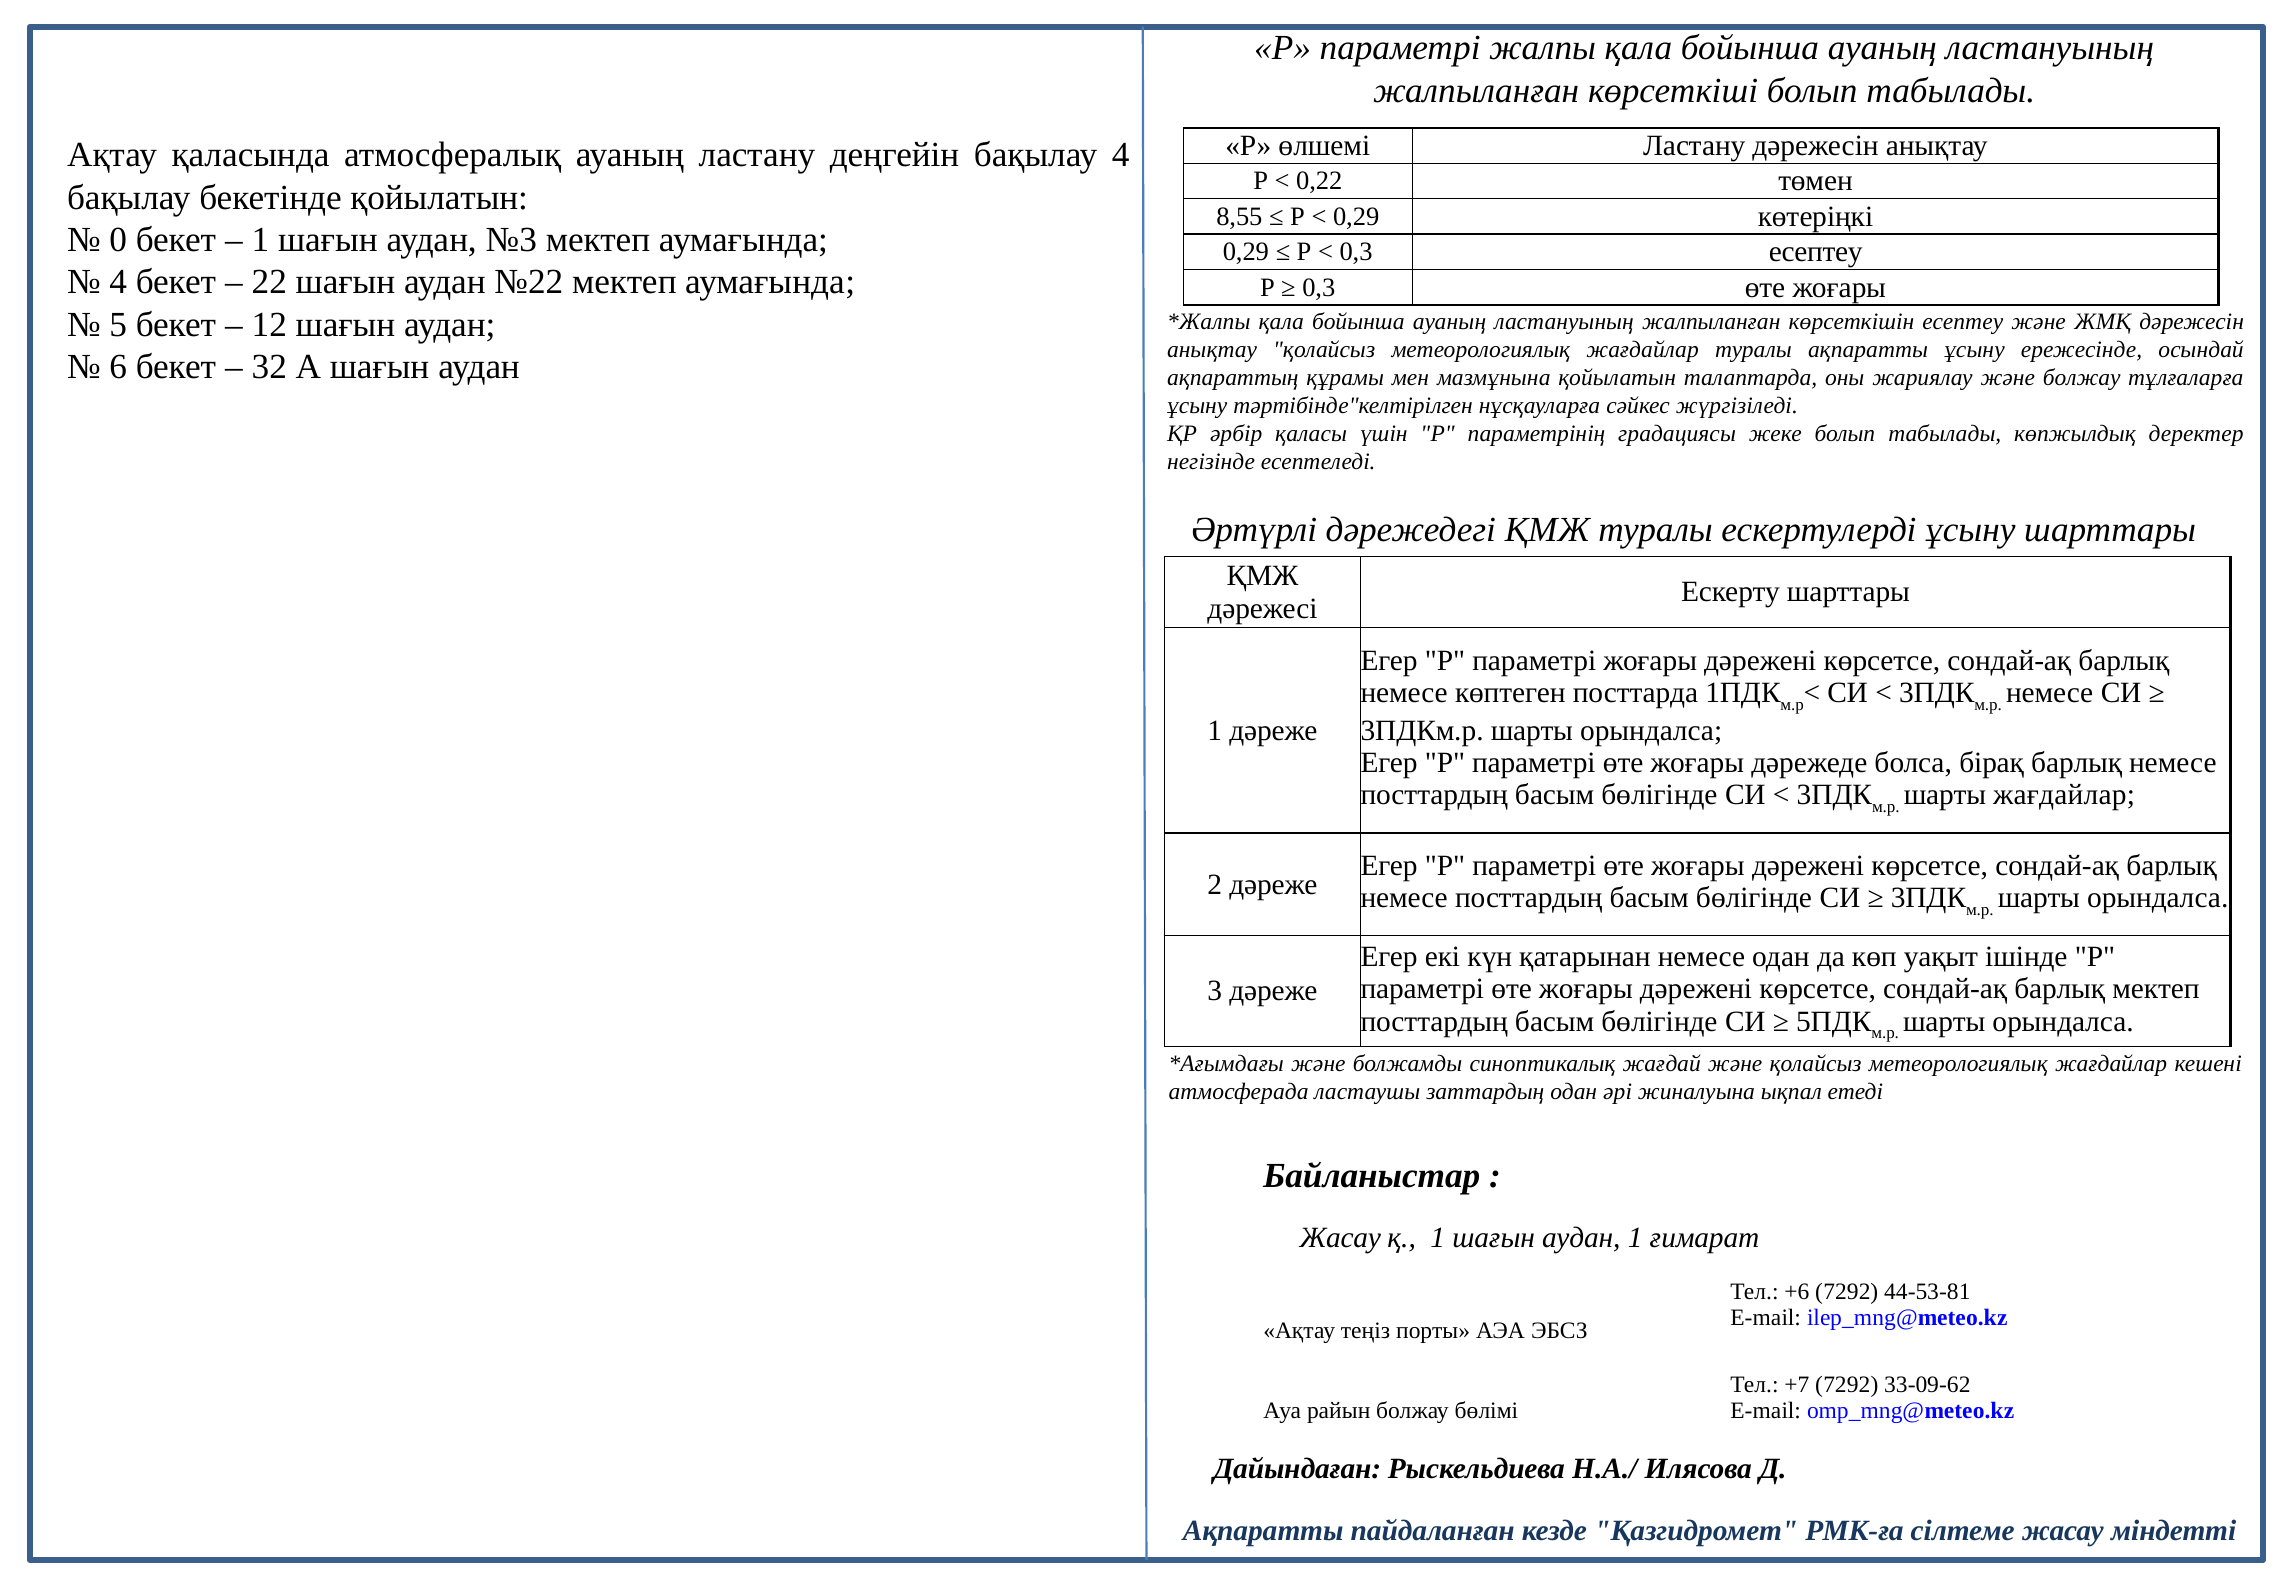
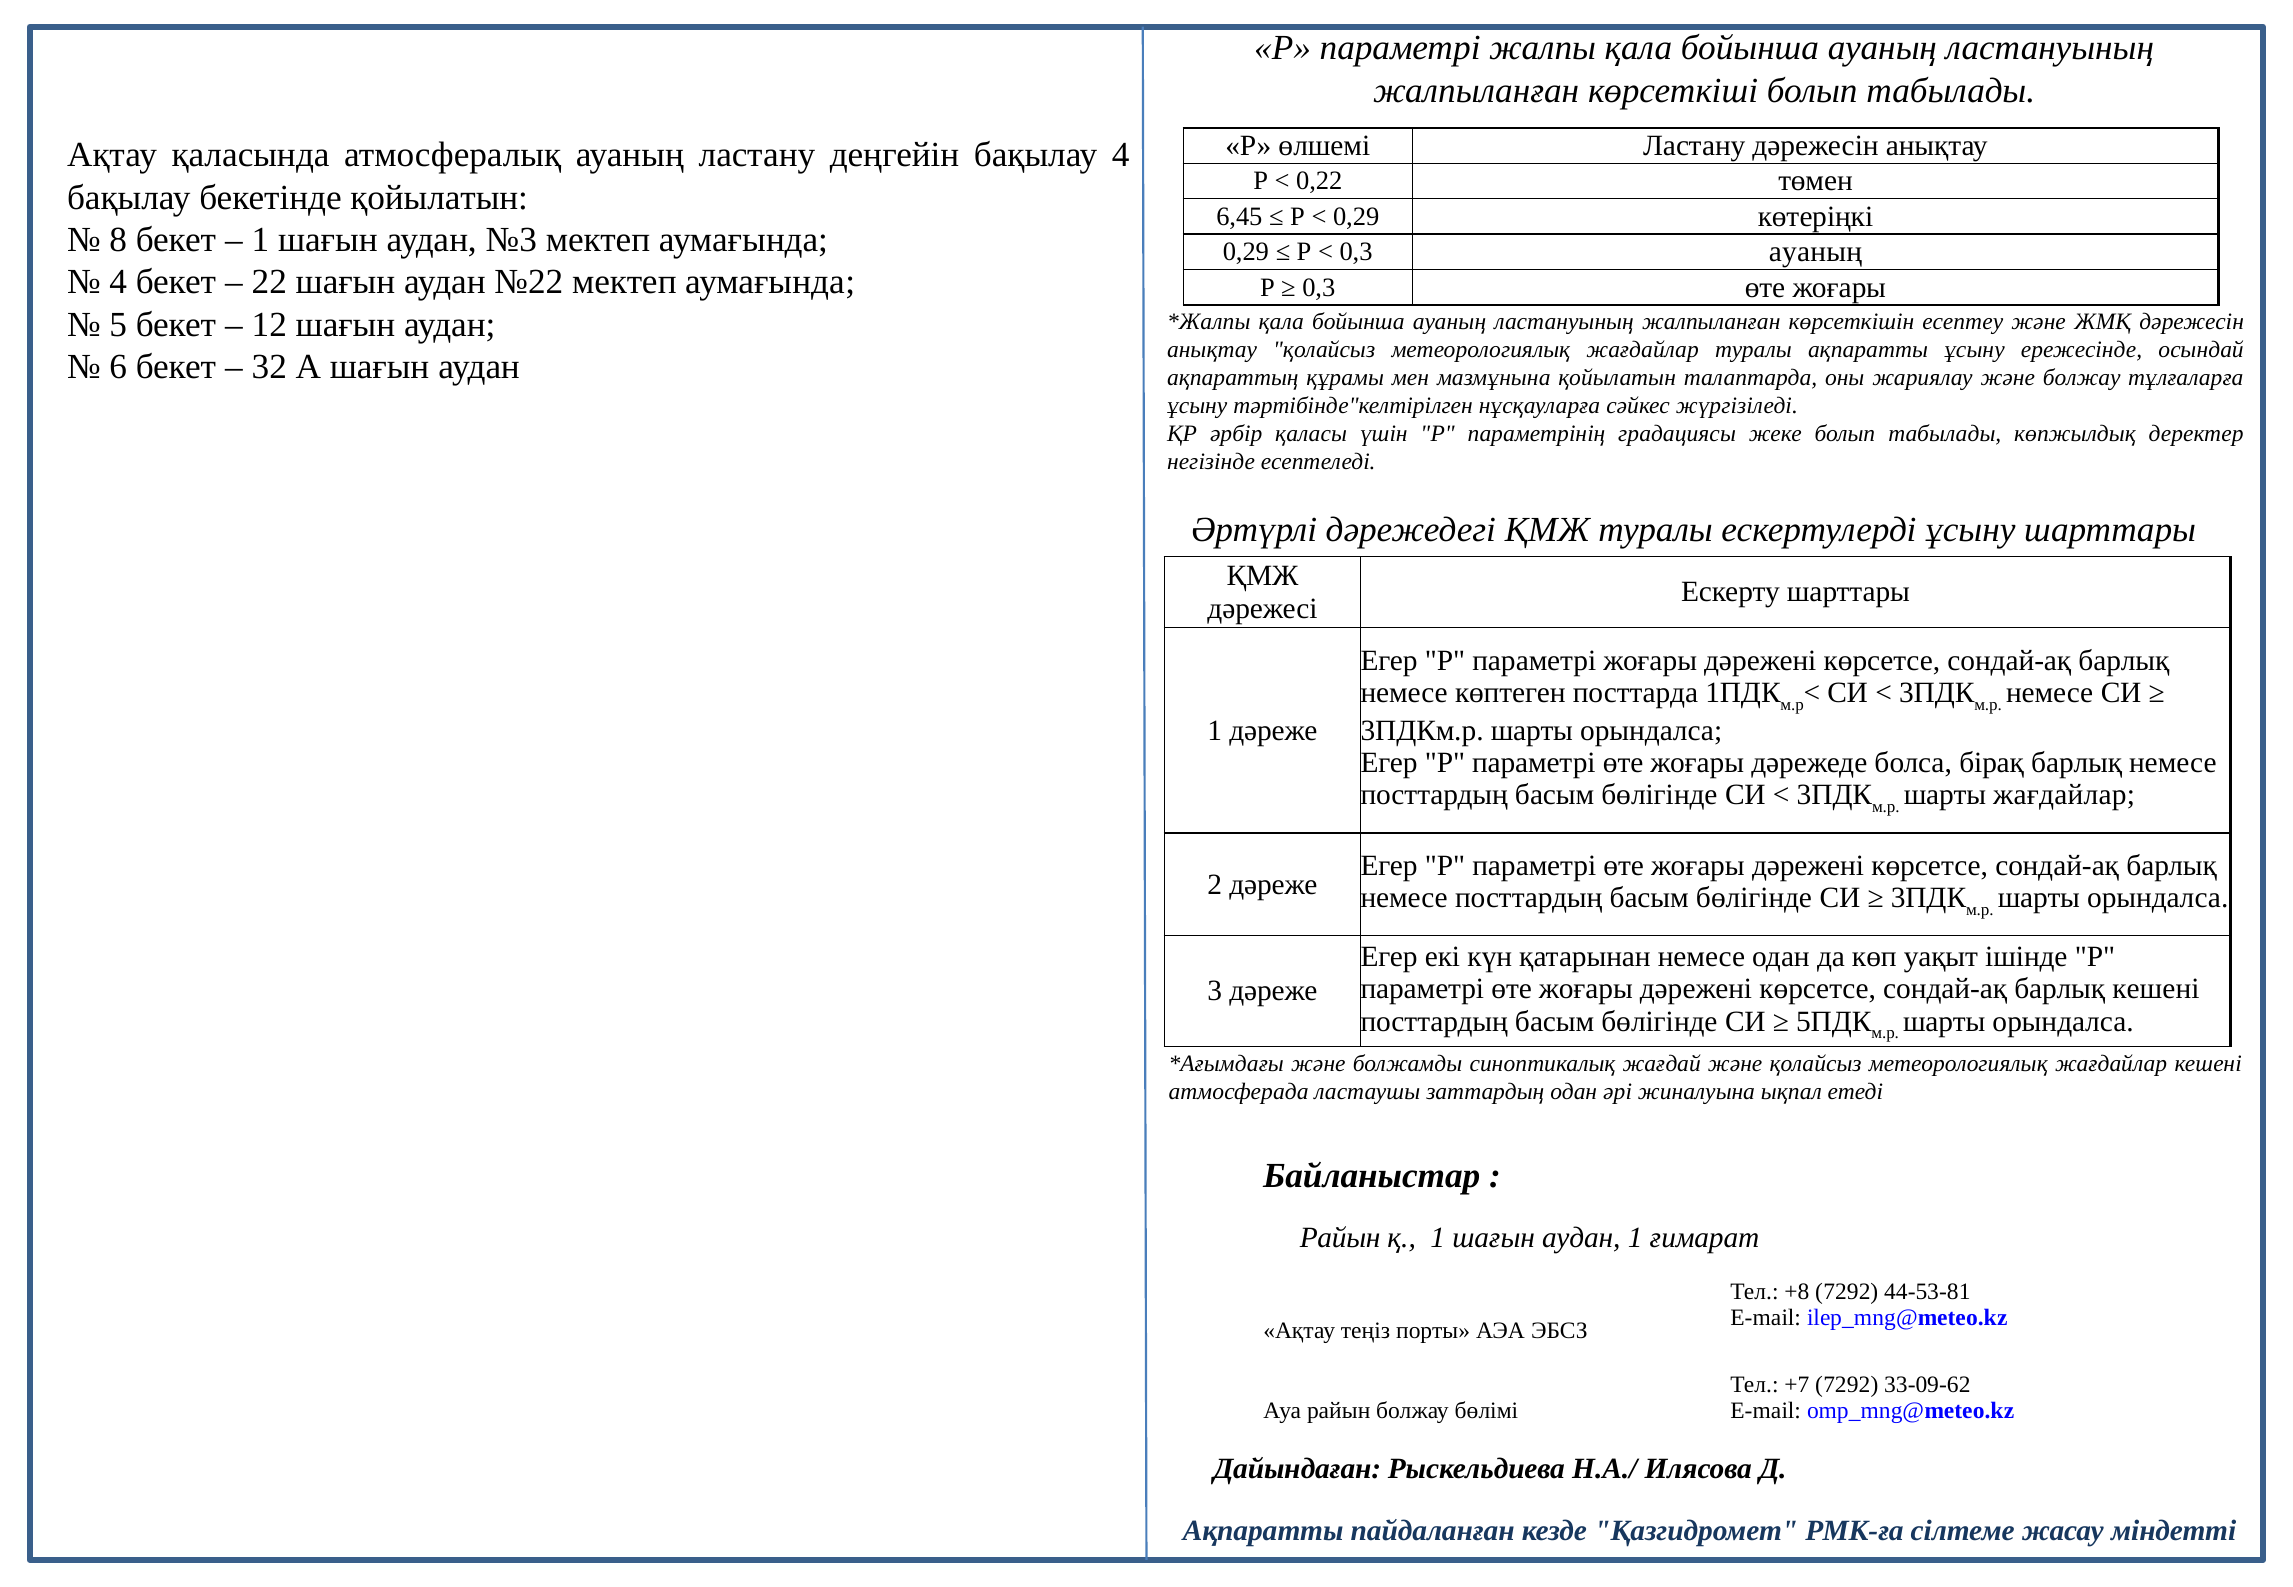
8,55: 8,55 -> 6,45
0: 0 -> 8
0,3 есептеу: есептеу -> ауаның
барлық мектеп: мектеп -> кешені
Жасау at (1340, 1238): Жасау -> Райын
+6: +6 -> +8
